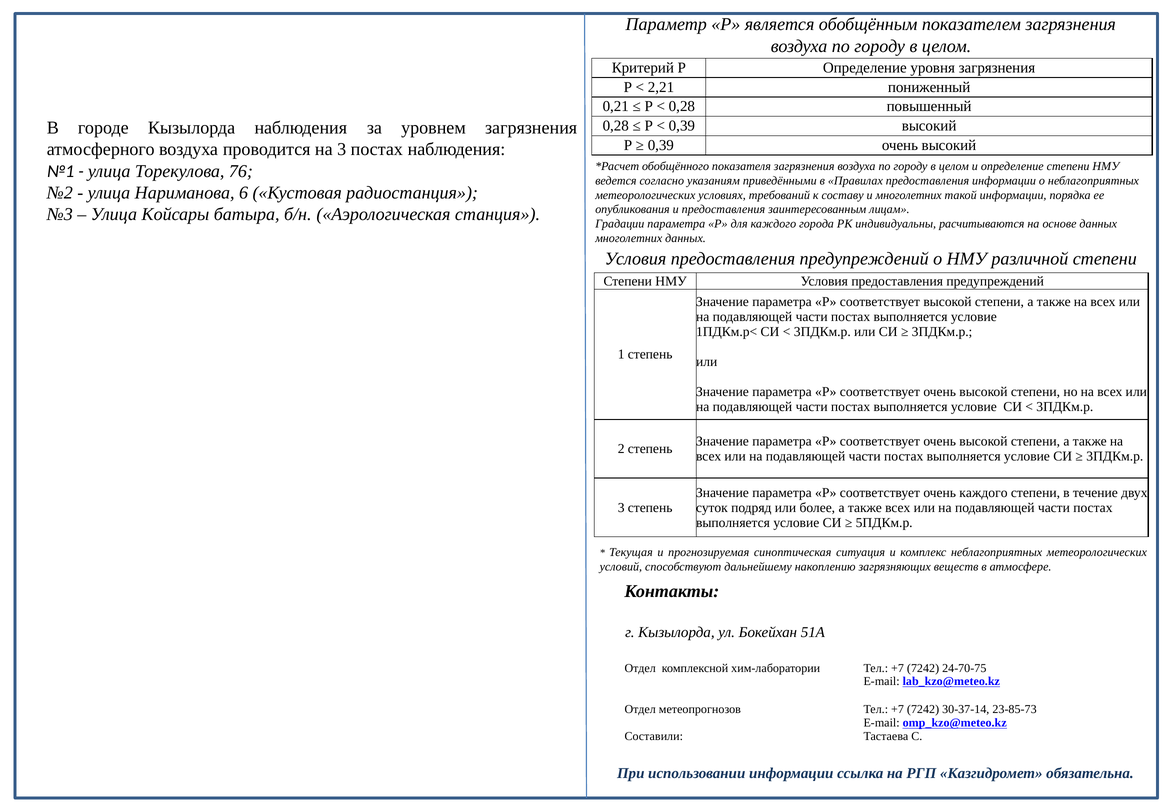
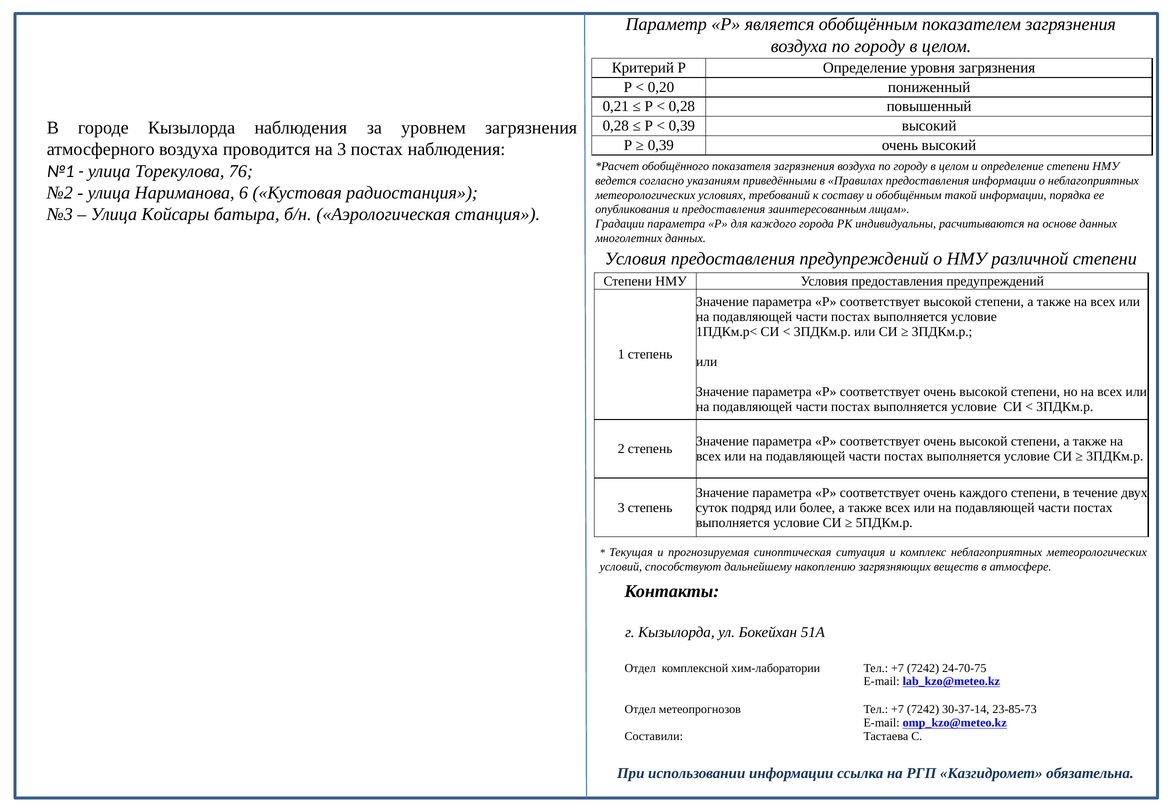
2,21: 2,21 -> 0,20
и многолетних: многолетних -> обобщённым
